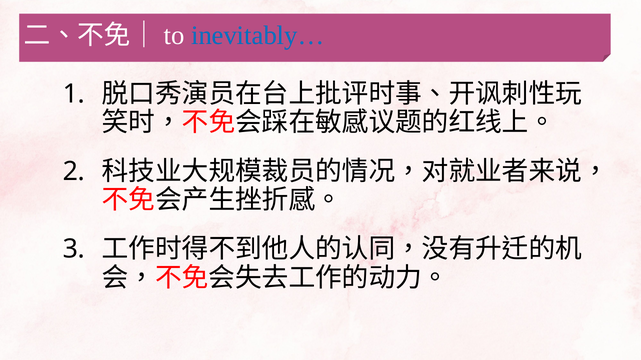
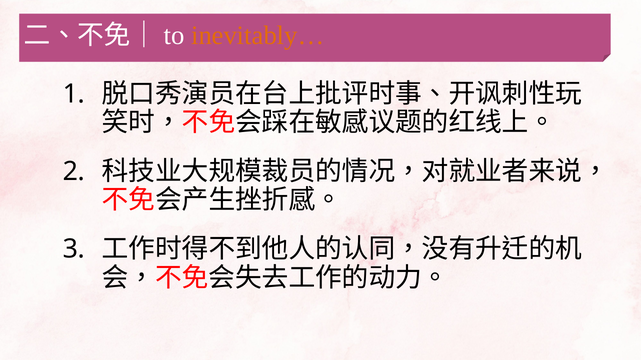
inevitably… colour: blue -> orange
